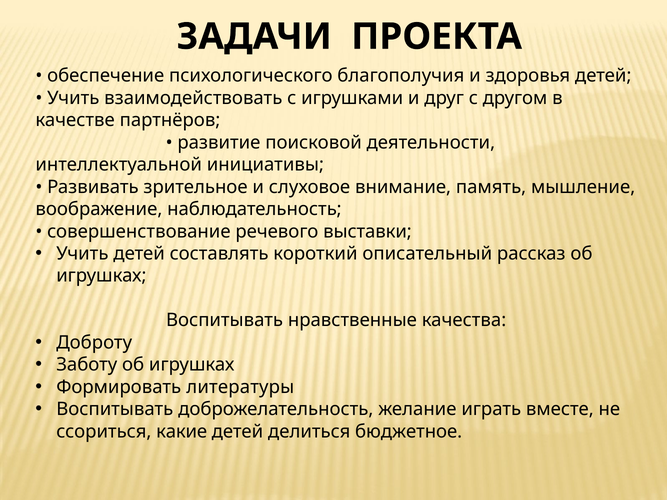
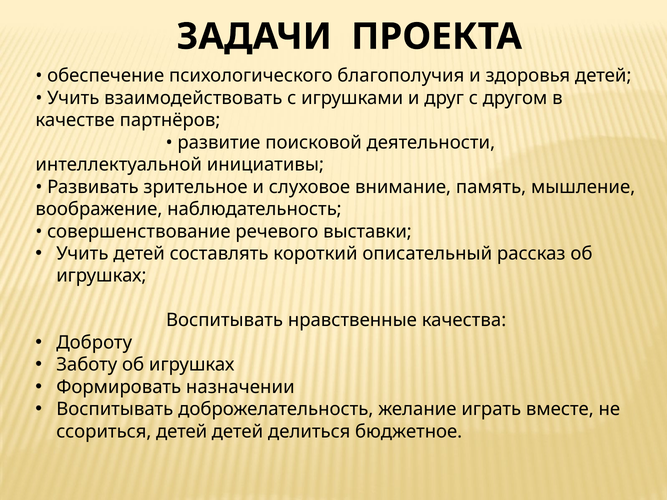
литературы: литературы -> назначении
ссориться какие: какие -> детей
